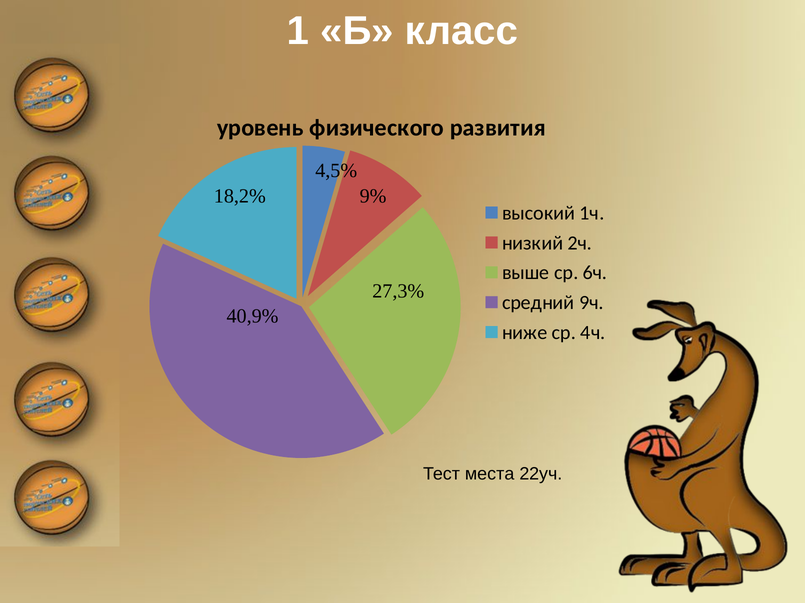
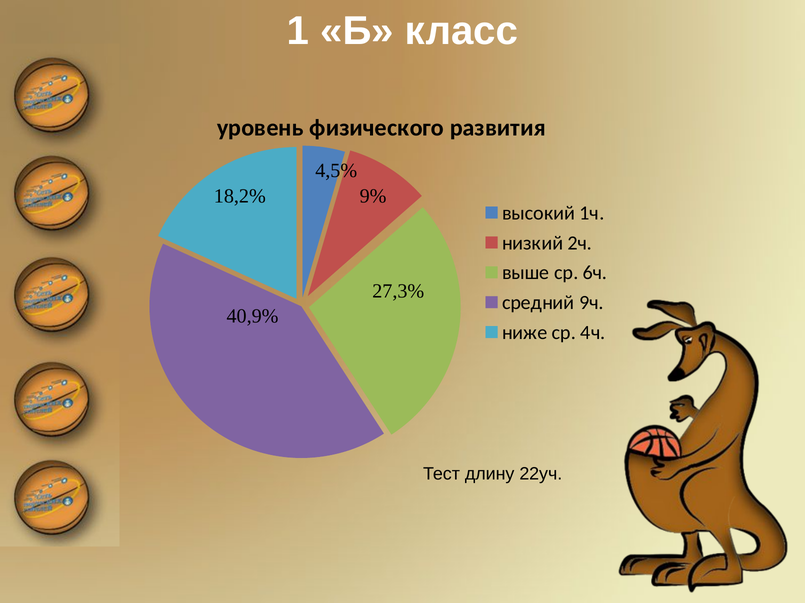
места: места -> длину
